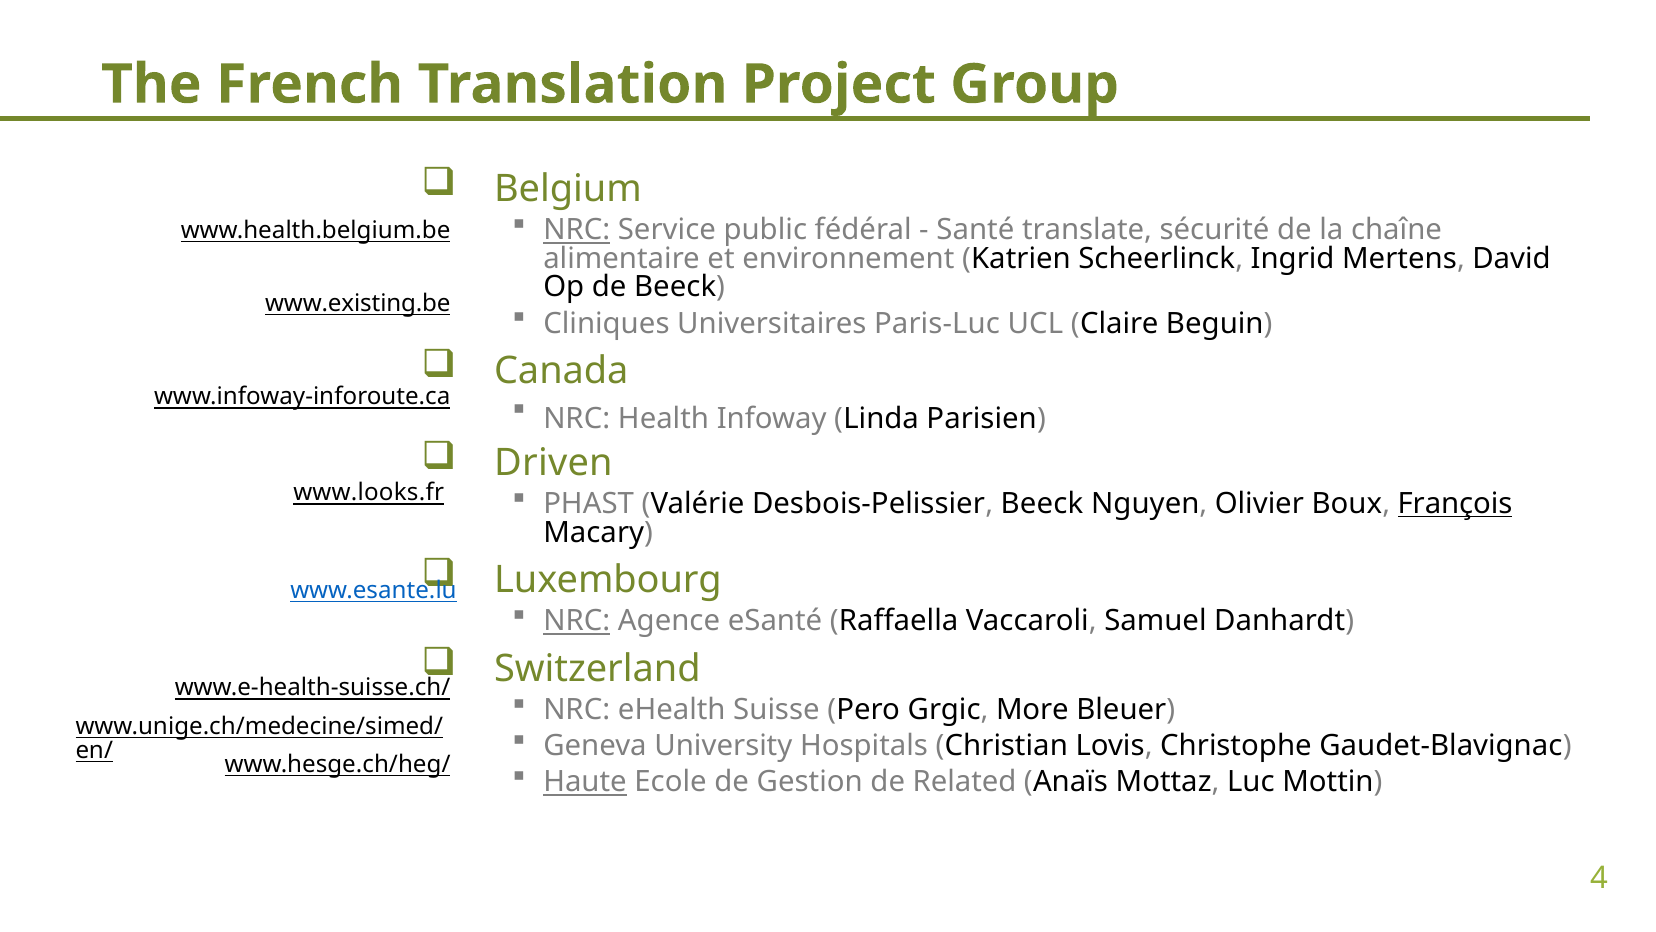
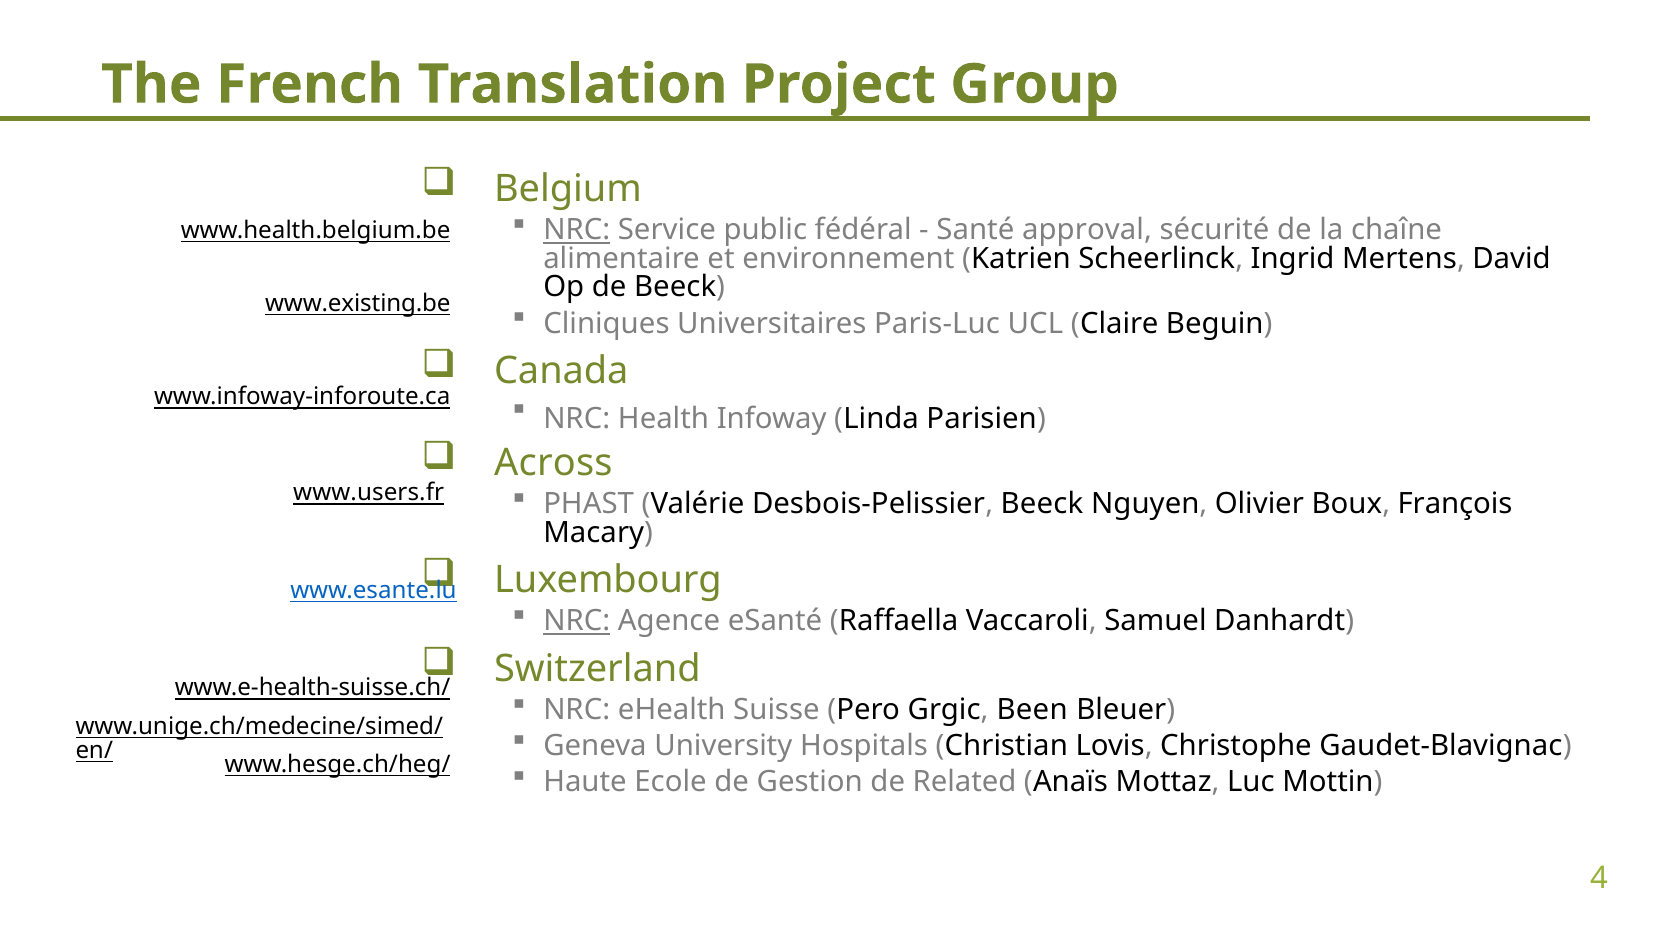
translate: translate -> approval
Driven: Driven -> Across
www.looks.fr: www.looks.fr -> www.users.fr
François underline: present -> none
More: More -> Been
Haute underline: present -> none
